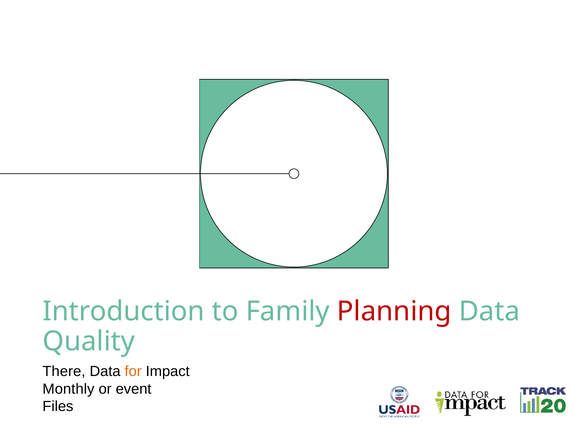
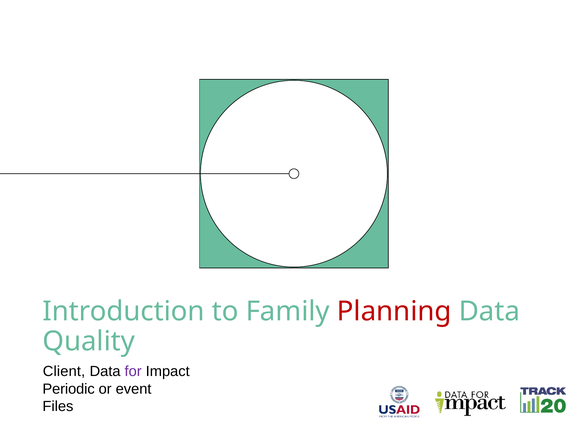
There: There -> Client
for colour: orange -> purple
Monthly: Monthly -> Periodic
